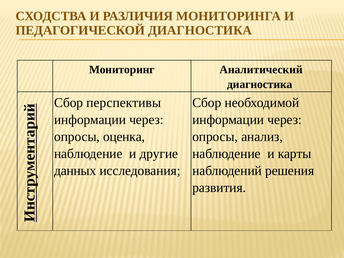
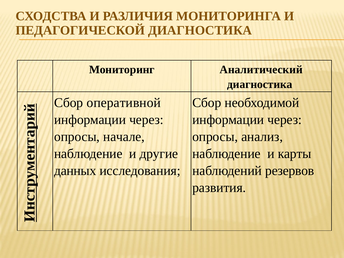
перспективы: перспективы -> оперативной
оценка: оценка -> начале
решения: решения -> резервов
